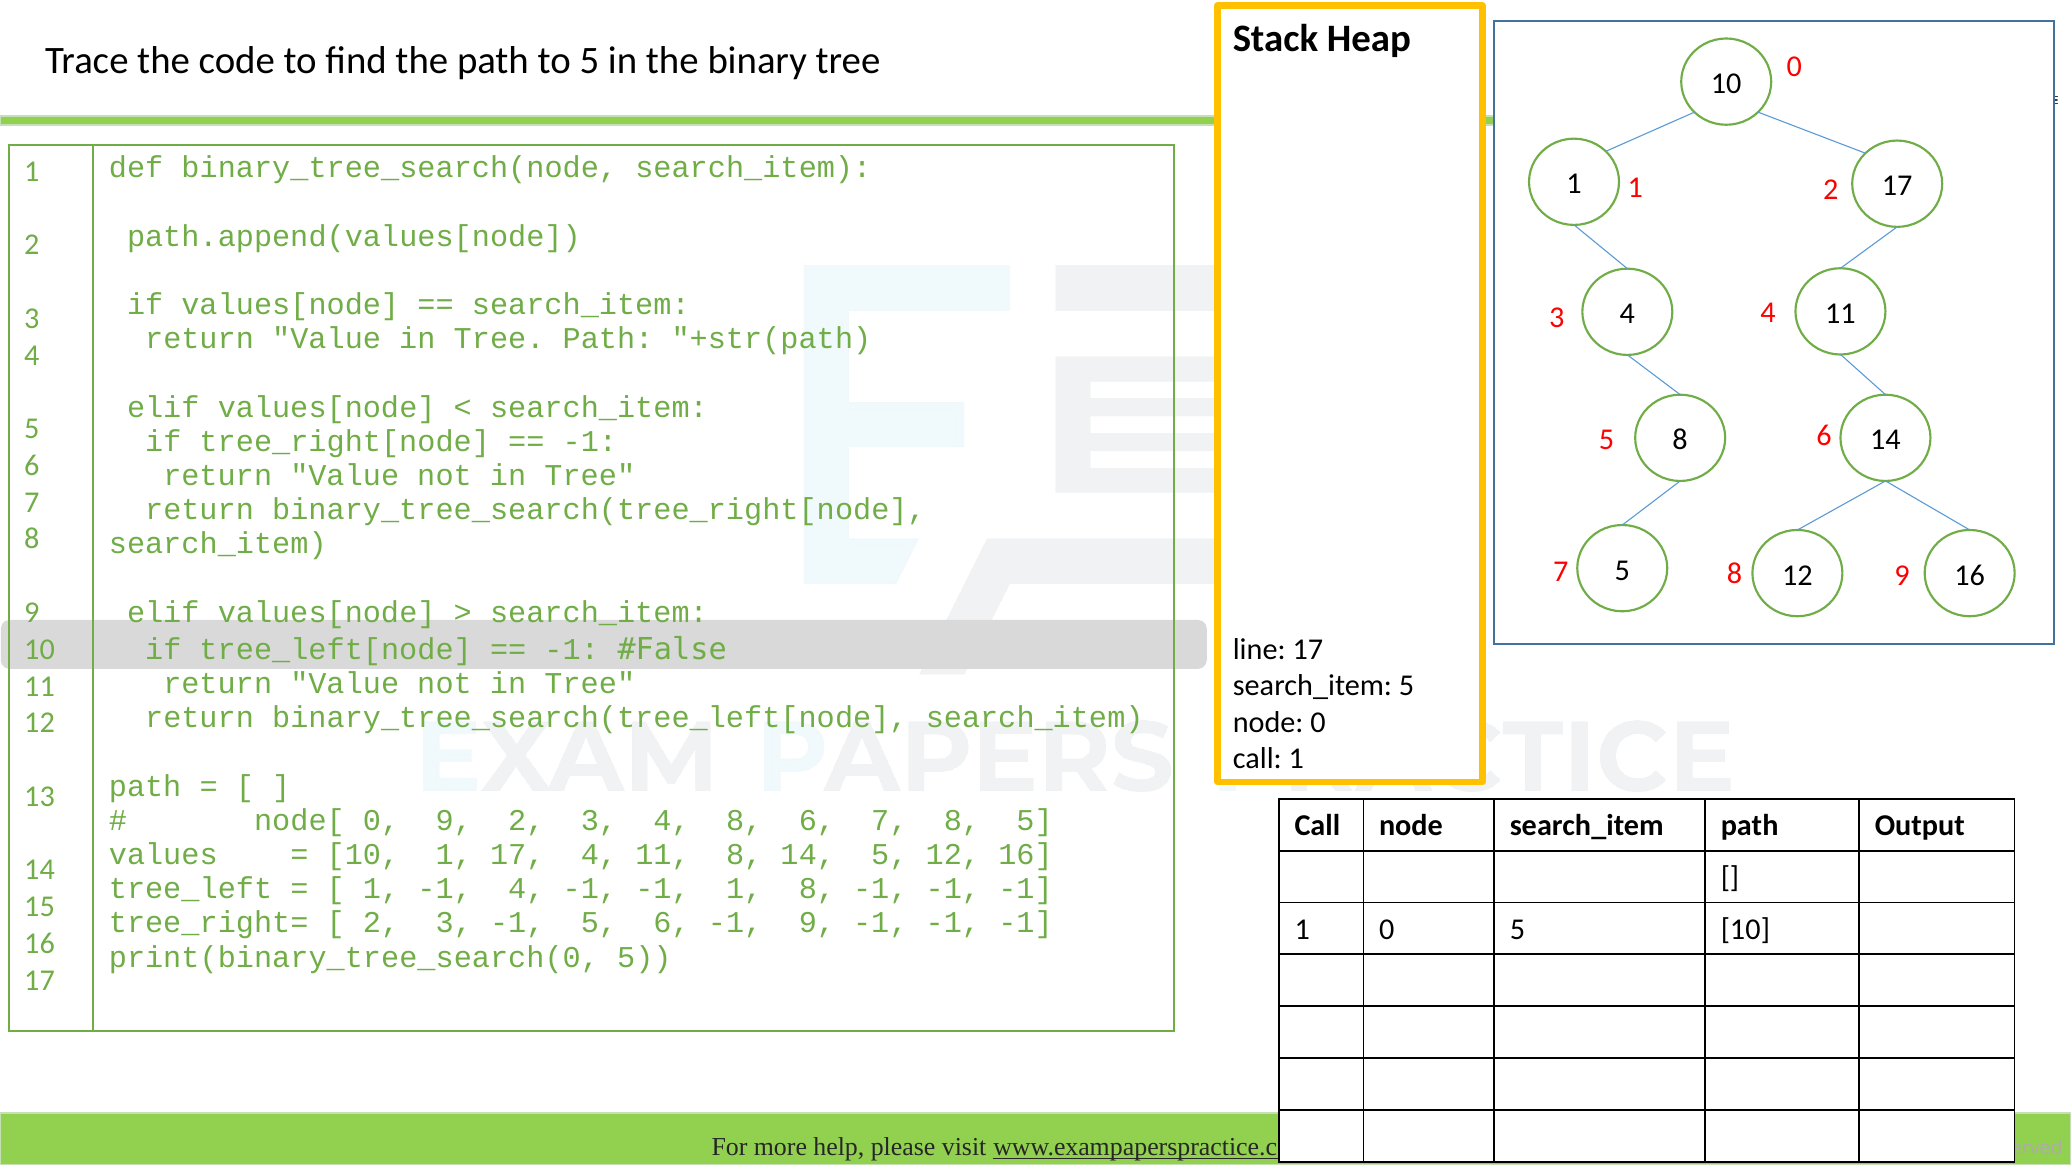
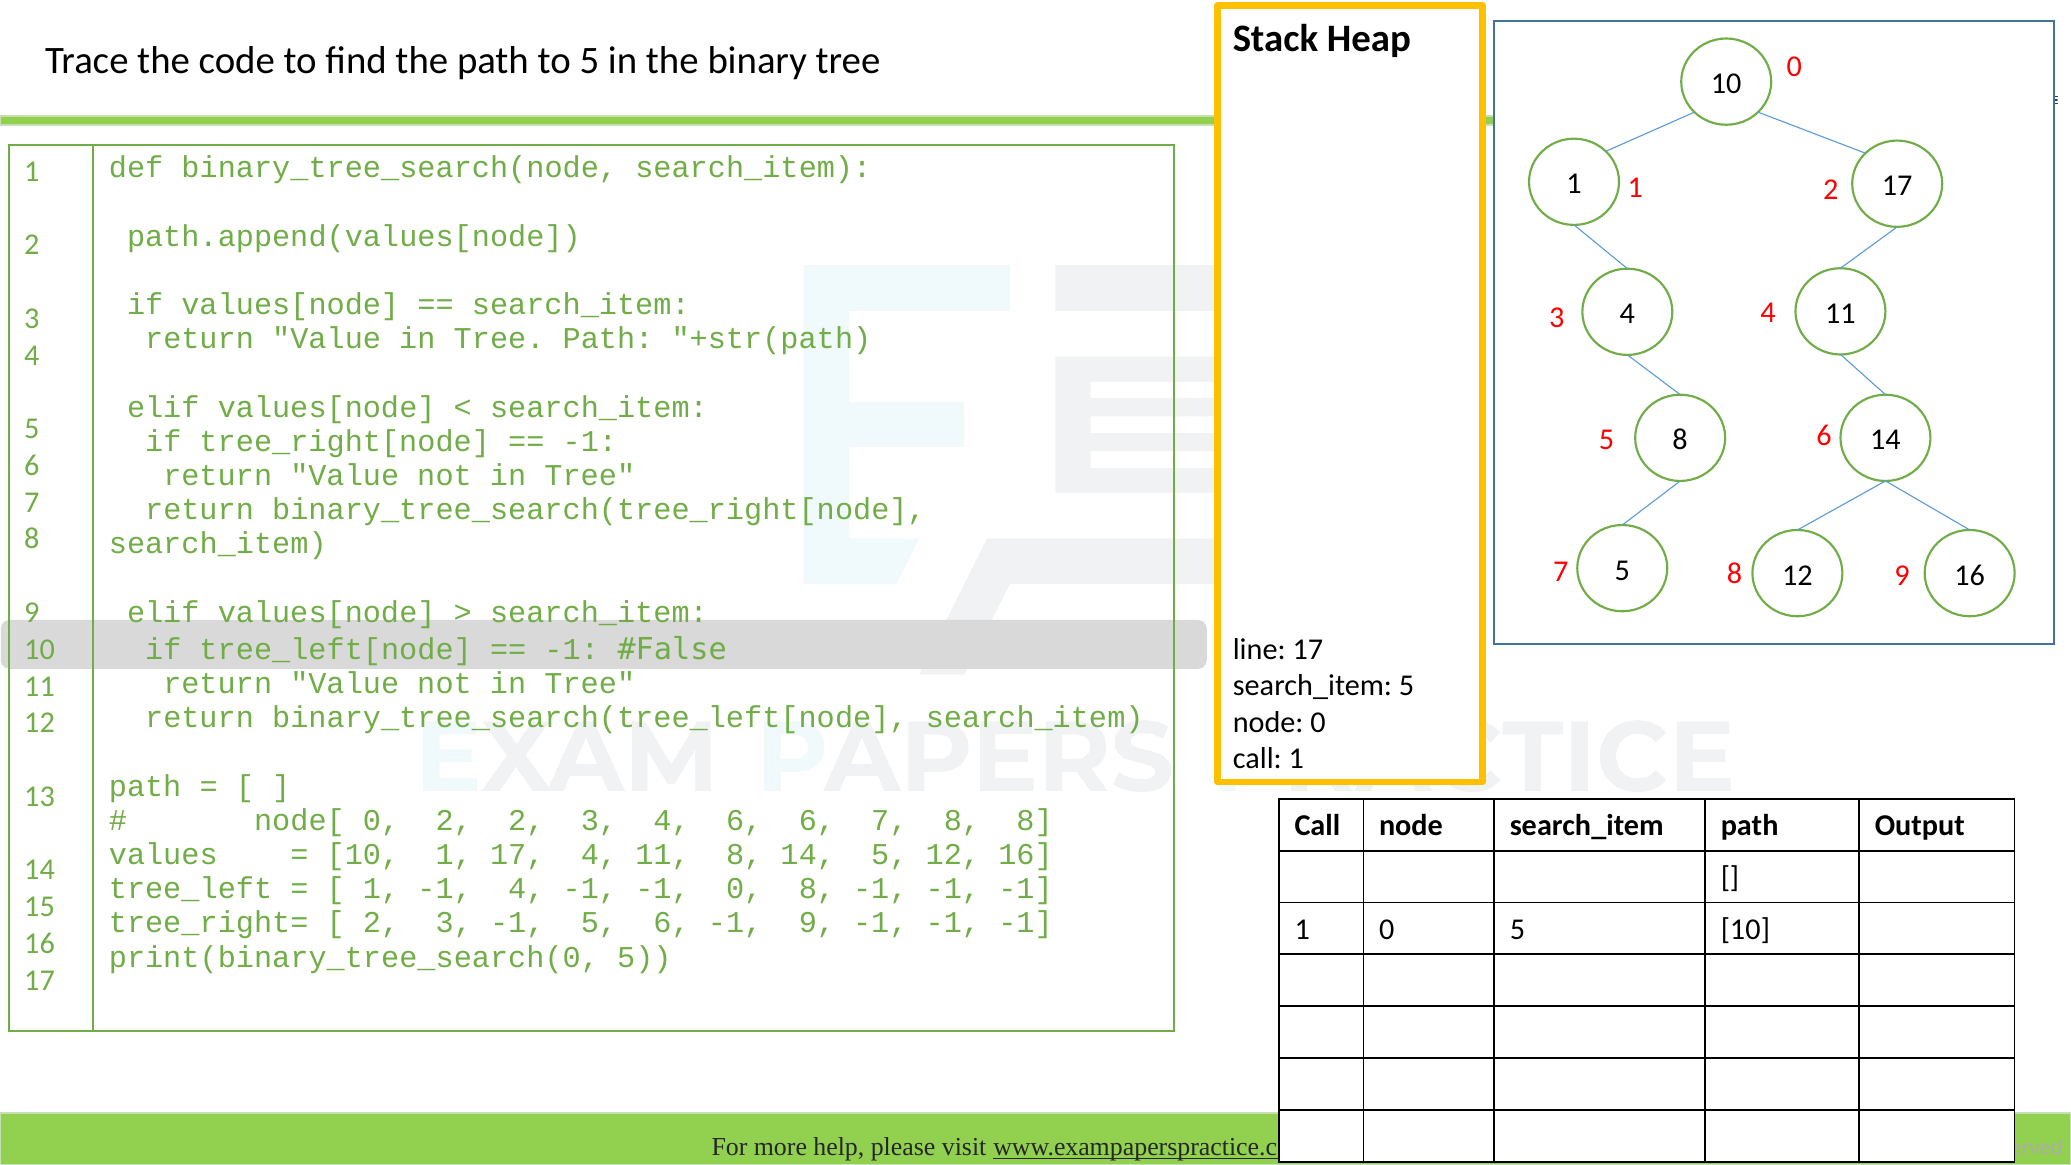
0 9: 9 -> 2
3 4 8: 8 -> 6
8 5: 5 -> 8
-1 1: 1 -> 0
